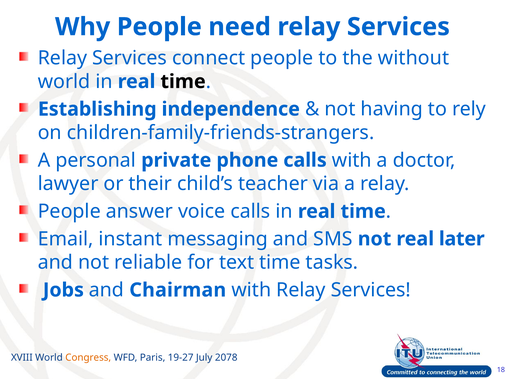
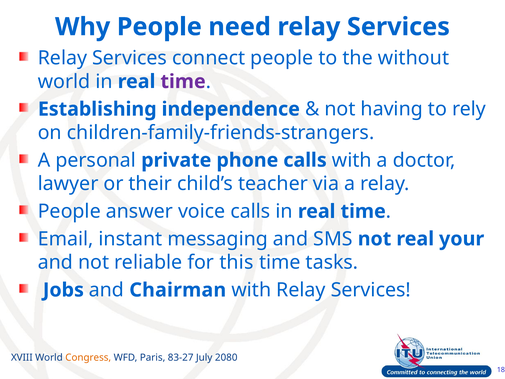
time at (183, 82) colour: black -> purple
later: later -> your
text: text -> this
19-27: 19-27 -> 83-27
2078: 2078 -> 2080
